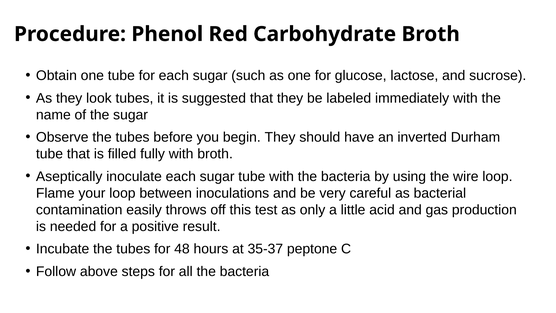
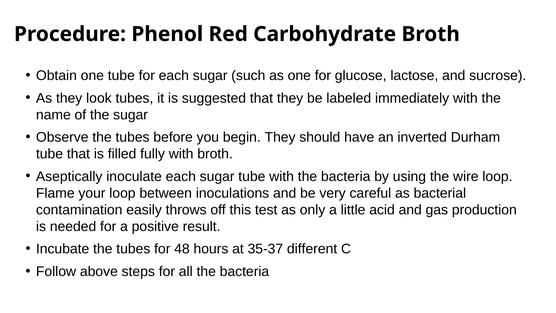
peptone: peptone -> different
